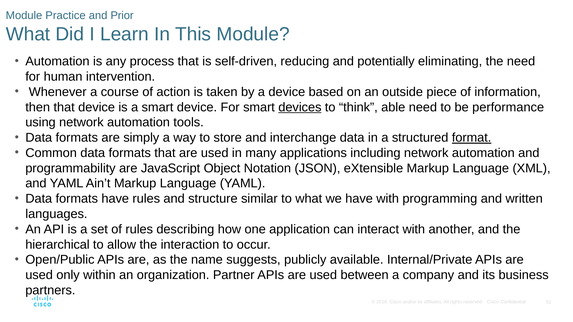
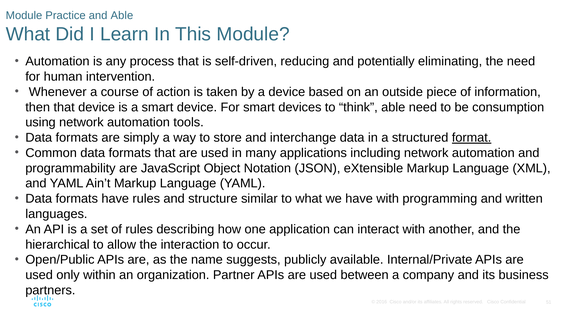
and Prior: Prior -> Able
devices underline: present -> none
performance: performance -> consumption
